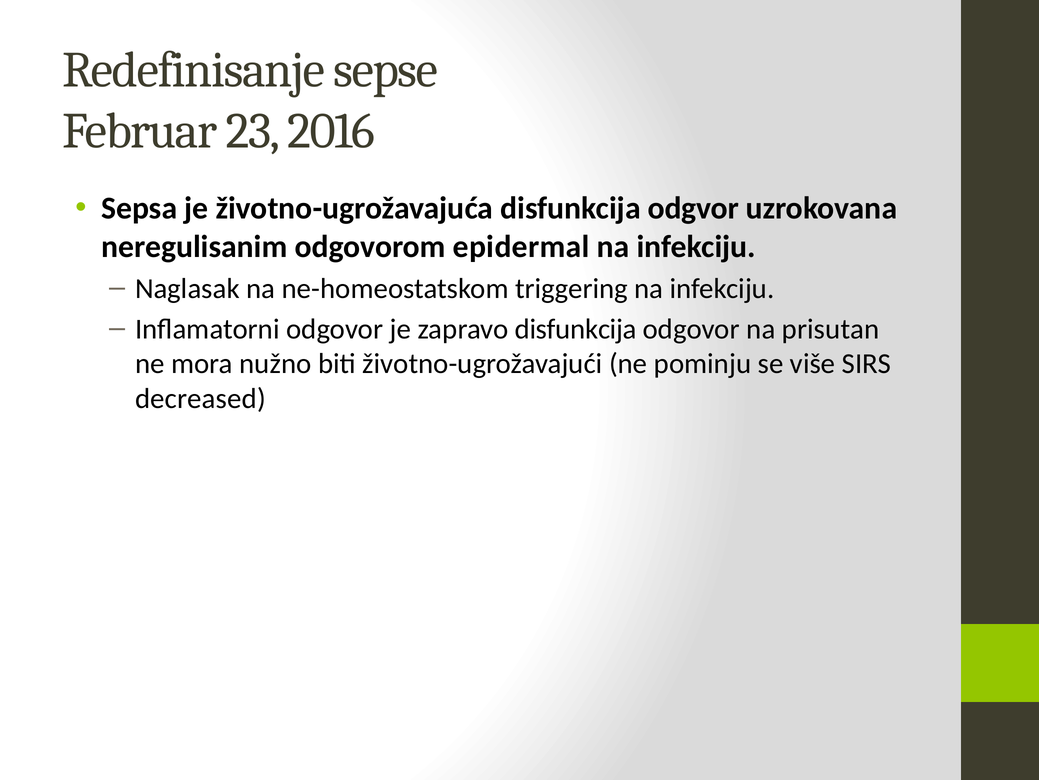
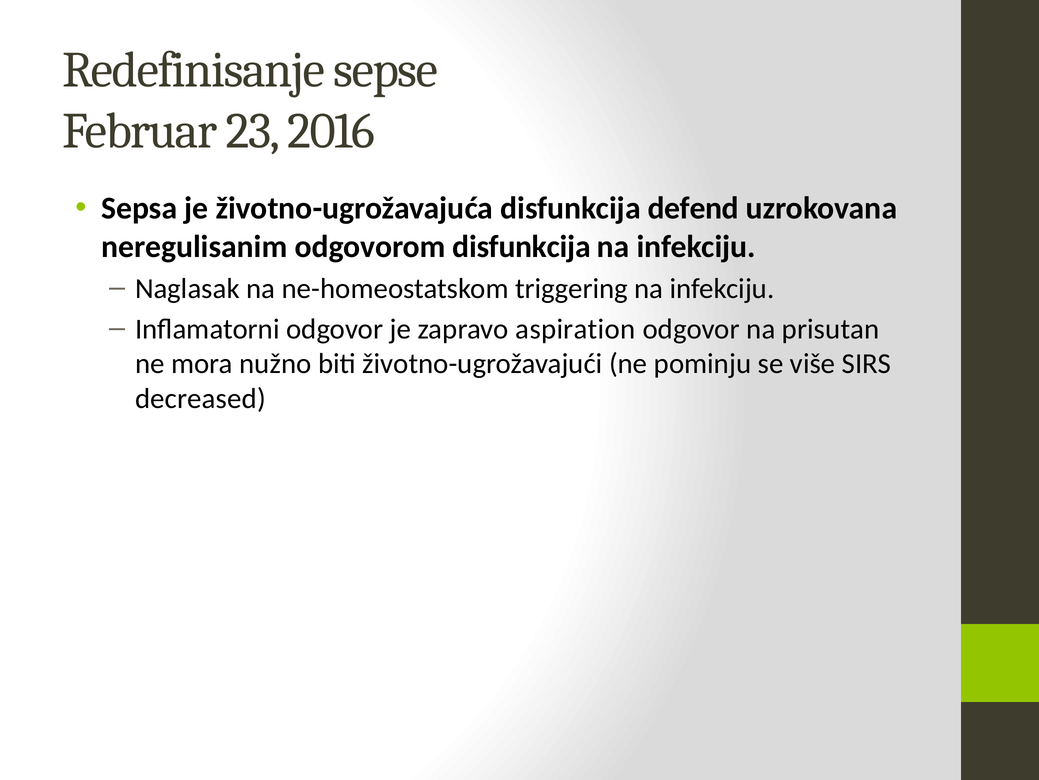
odgvor: odgvor -> defend
odgovorom epidermal: epidermal -> disfunkcija
zapravo disfunkcija: disfunkcija -> aspiration
